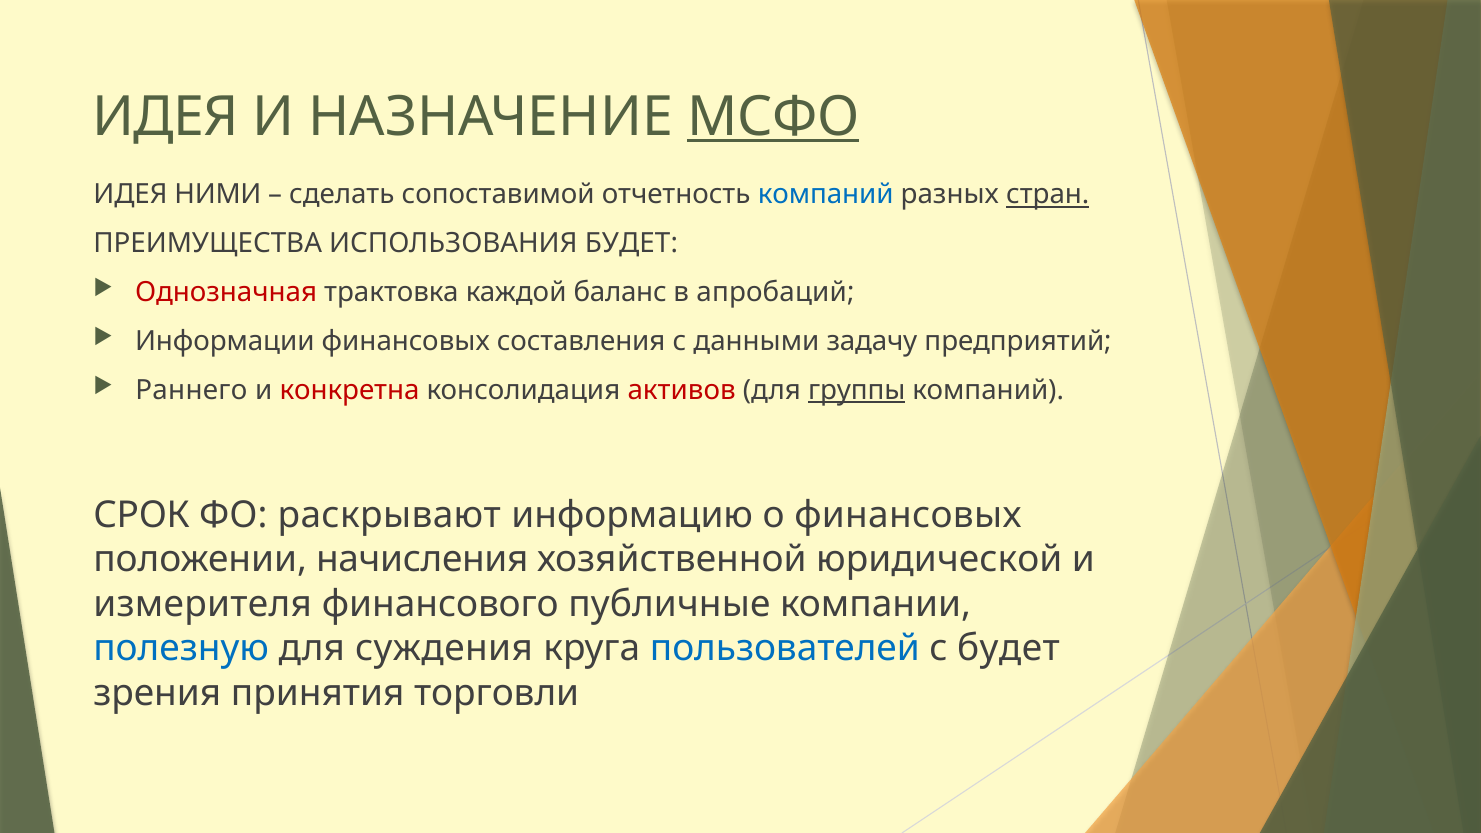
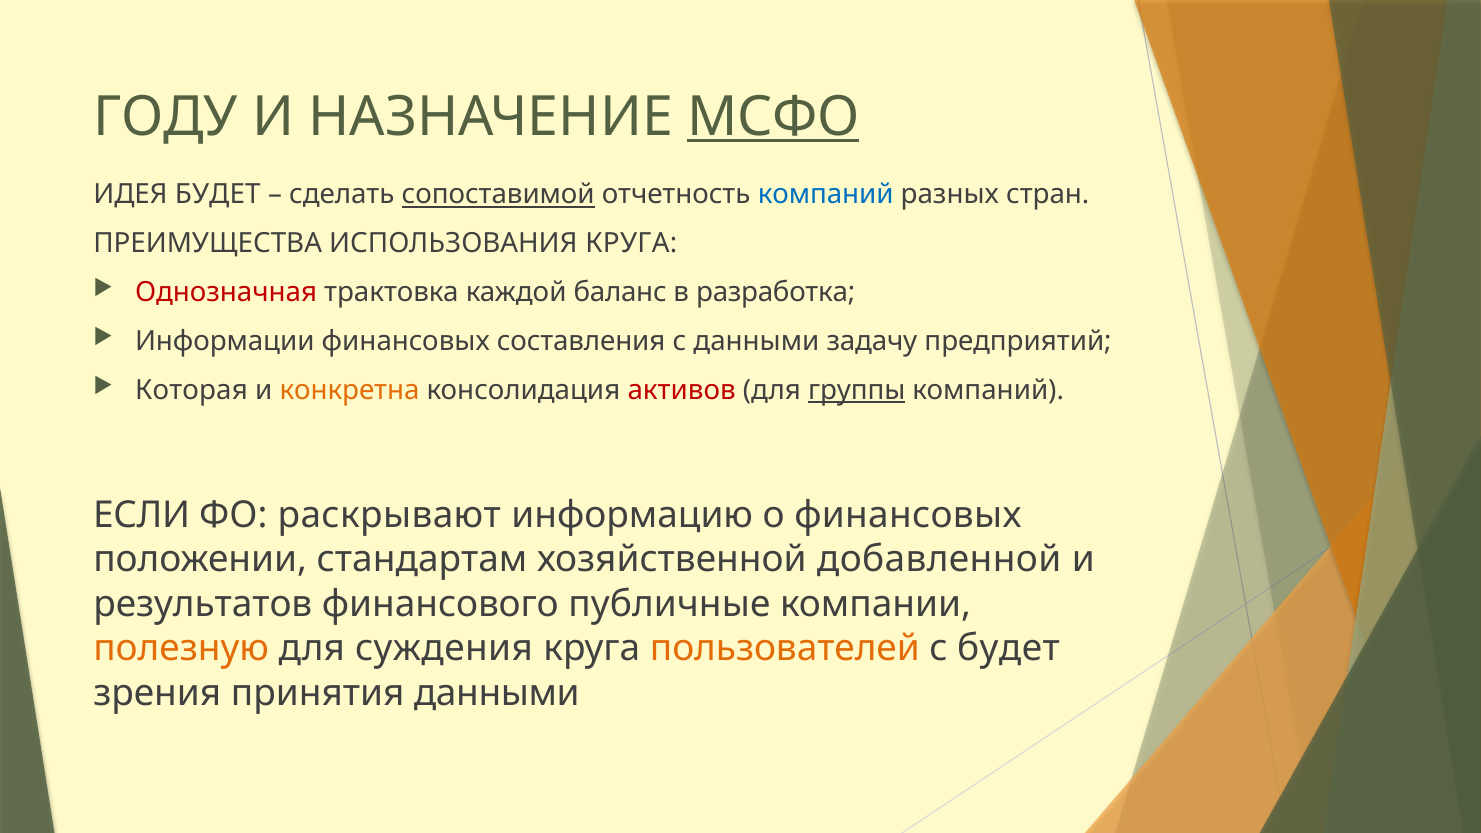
ИДЕЯ at (166, 117): ИДЕЯ -> ГОДУ
ИДЕЯ НИМИ: НИМИ -> БУДЕТ
сопоставимой underline: none -> present
стран underline: present -> none
ИСПОЛЬЗОВАНИЯ БУДЕТ: БУДЕТ -> КРУГА
апробаций: апробаций -> разработка
Раннего: Раннего -> Которая
конкретна colour: red -> orange
СРОК: СРОК -> ЕСЛИ
начисления: начисления -> стандартам
юридической: юридической -> добавленной
измерителя: измерителя -> результатов
полезную colour: blue -> orange
пользователей colour: blue -> orange
принятия торговли: торговли -> данными
